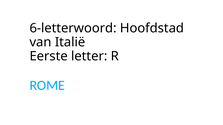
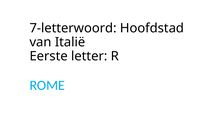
6-letterwoord: 6-letterwoord -> 7-letterwoord
